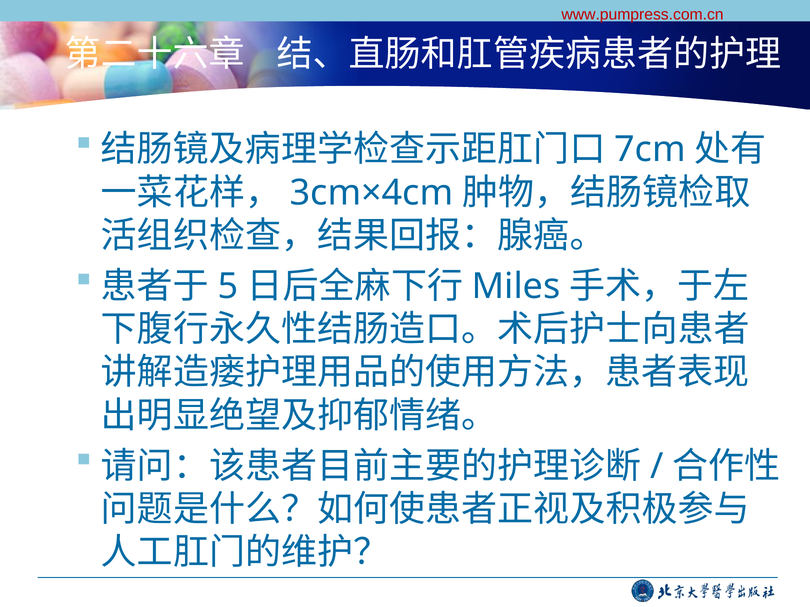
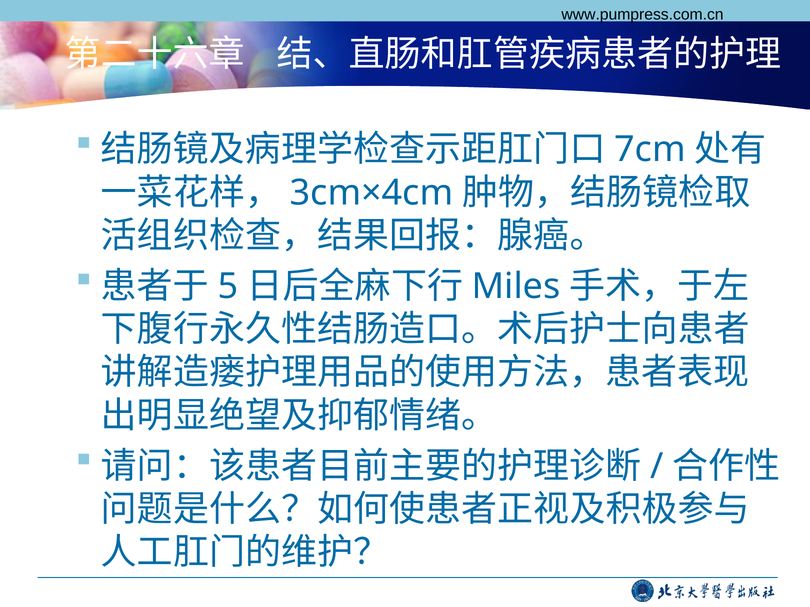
www.pumpress.com.cn colour: red -> black
